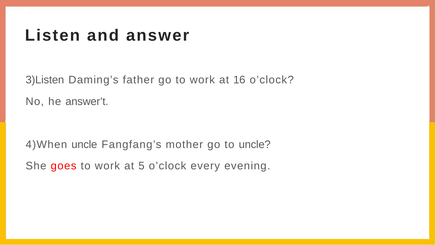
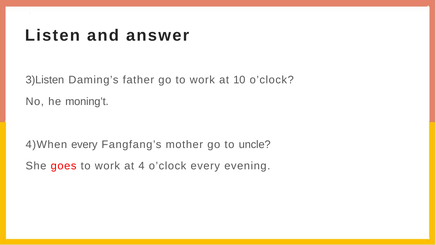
16: 16 -> 10
answer’t: answer’t -> moning’t
4)When uncle: uncle -> every
5: 5 -> 4
